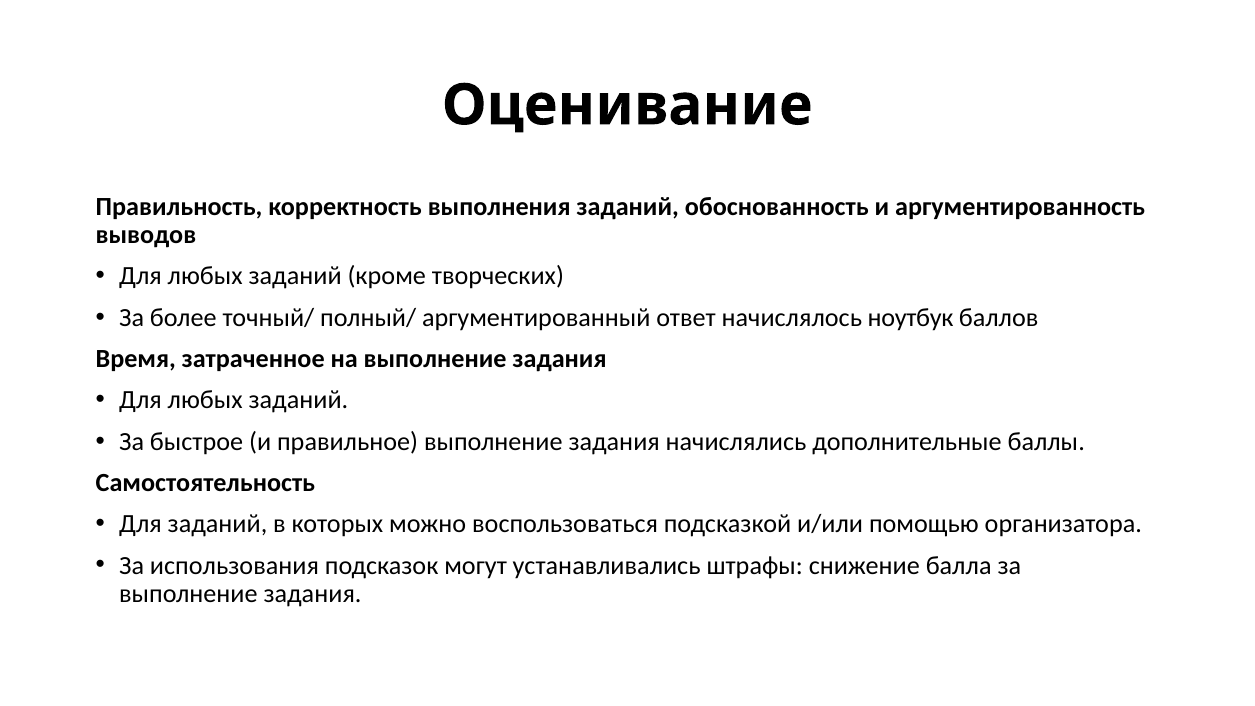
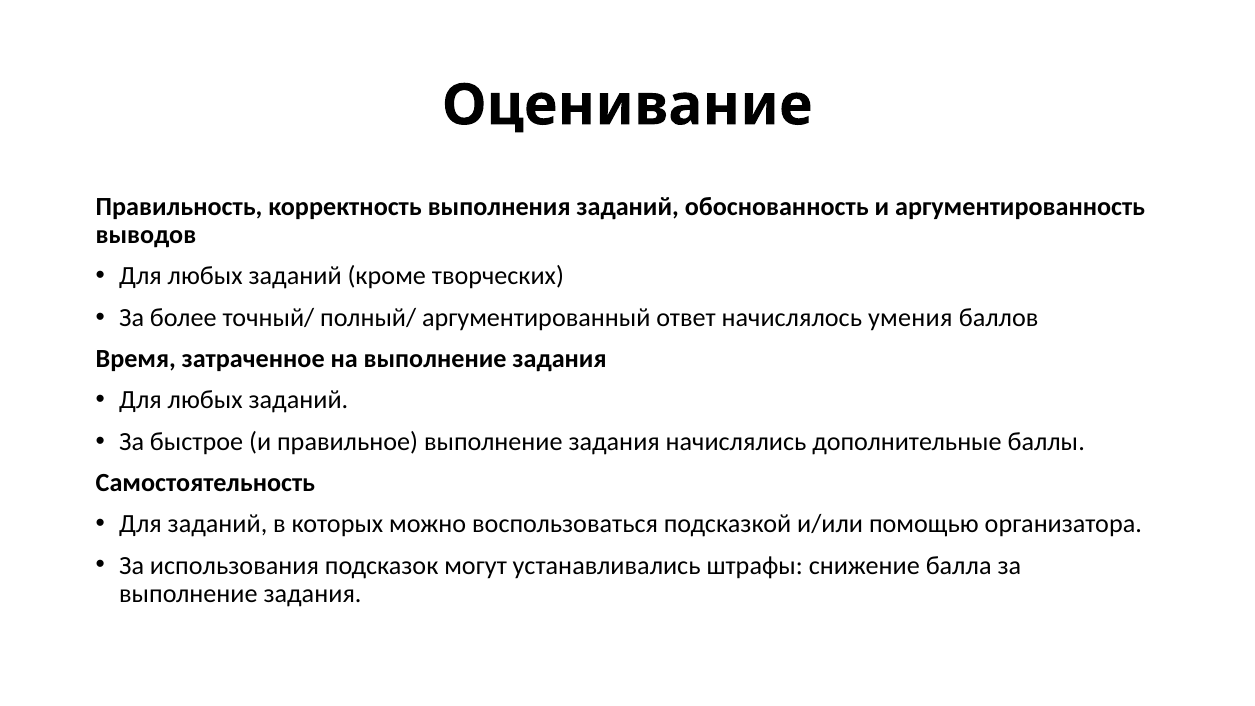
ноутбук: ноутбук -> умения
